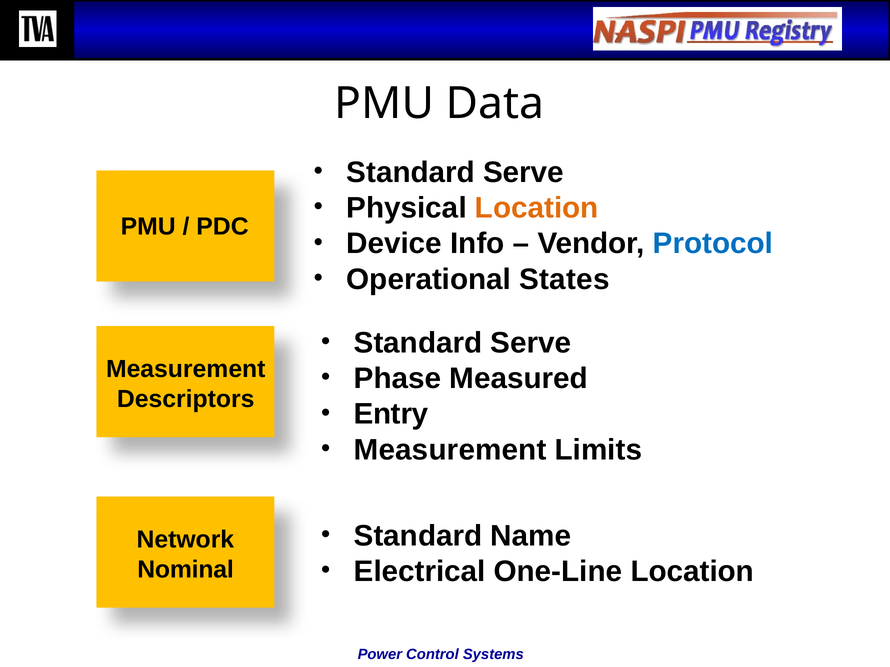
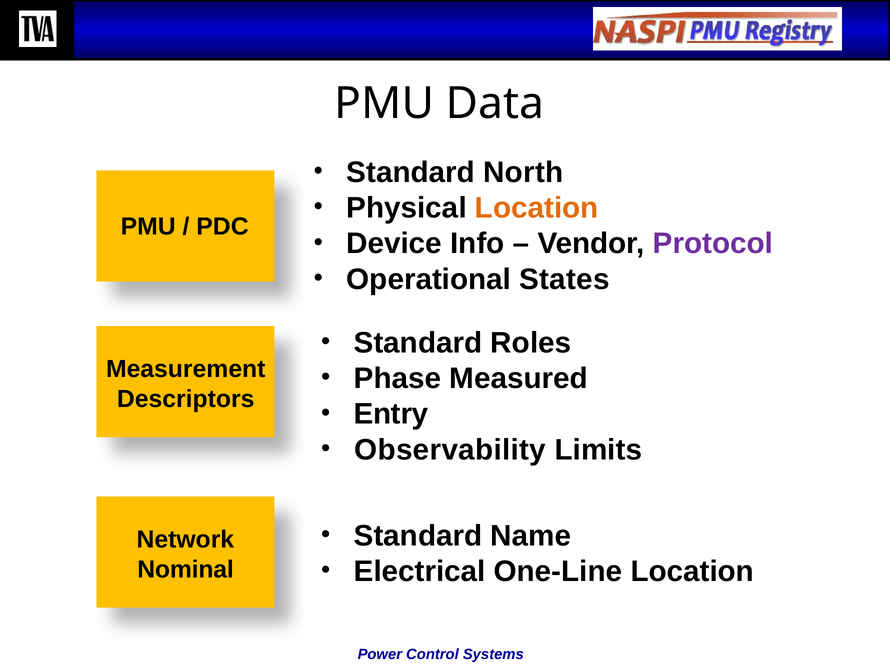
Serve at (523, 173): Serve -> North
Protocol colour: blue -> purple
Serve at (531, 343): Serve -> Roles
Measurement at (450, 450): Measurement -> Observability
